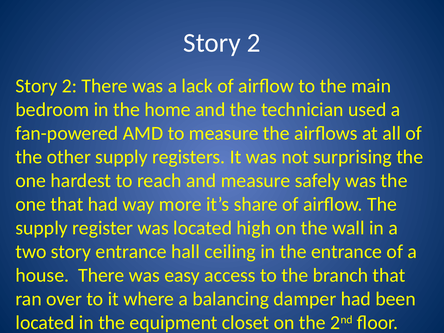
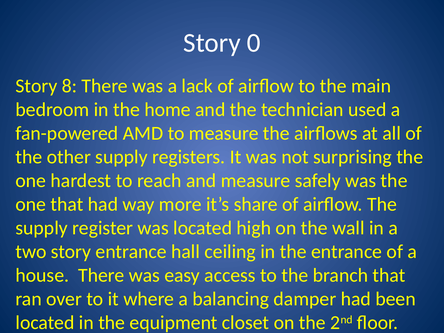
2 at (254, 43): 2 -> 0
2 at (69, 86): 2 -> 8
